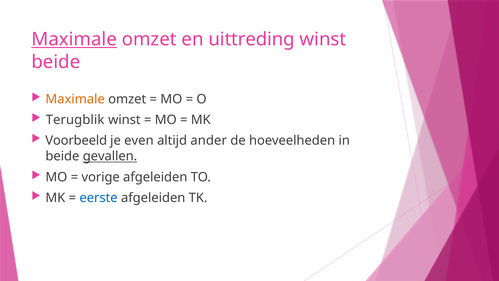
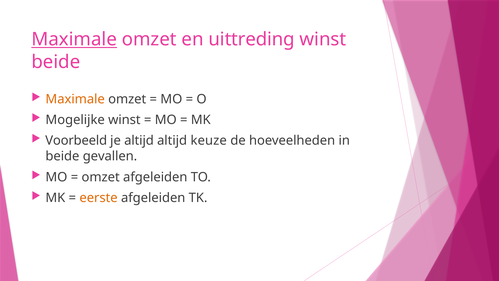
Terugblik: Terugblik -> Mogelijke
je even: even -> altijd
ander: ander -> keuze
gevallen underline: present -> none
vorige at (101, 177): vorige -> omzet
eerste colour: blue -> orange
